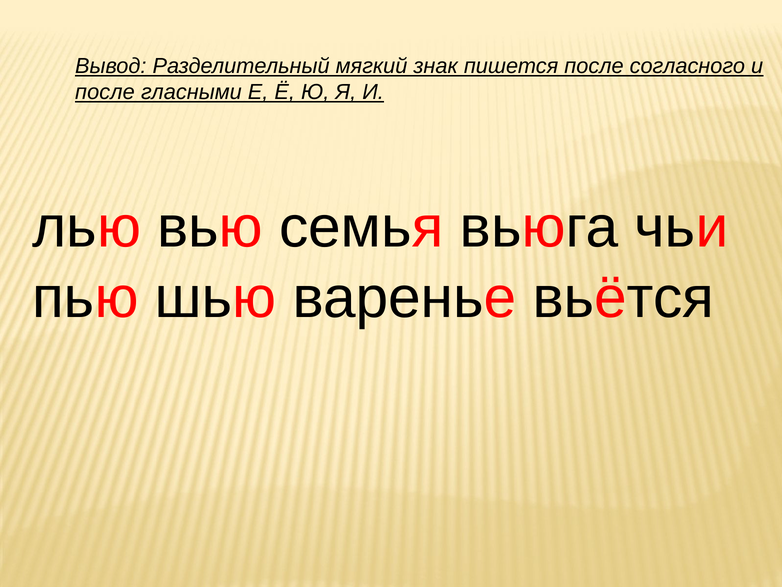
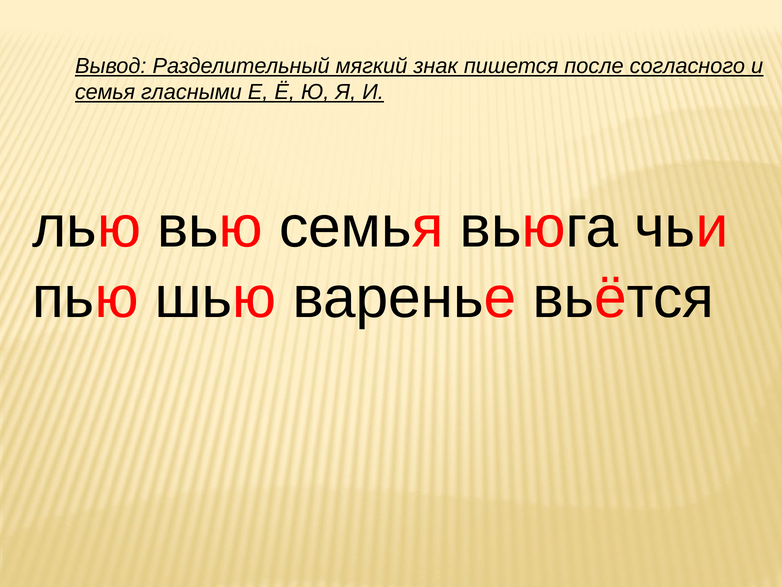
после at (105, 92): после -> семья
